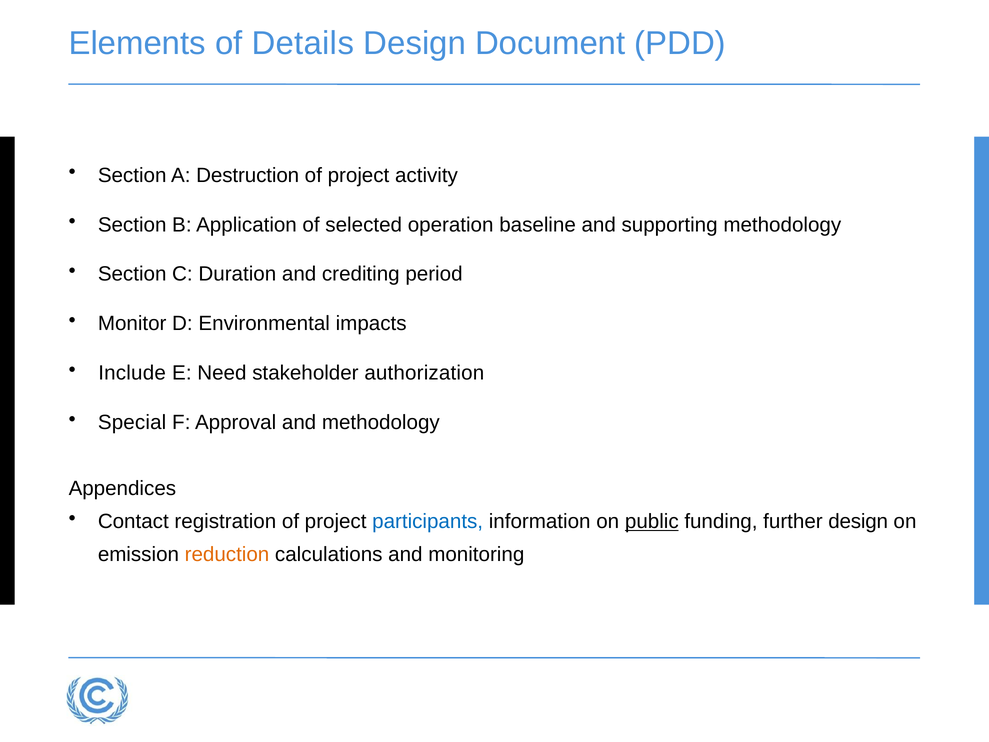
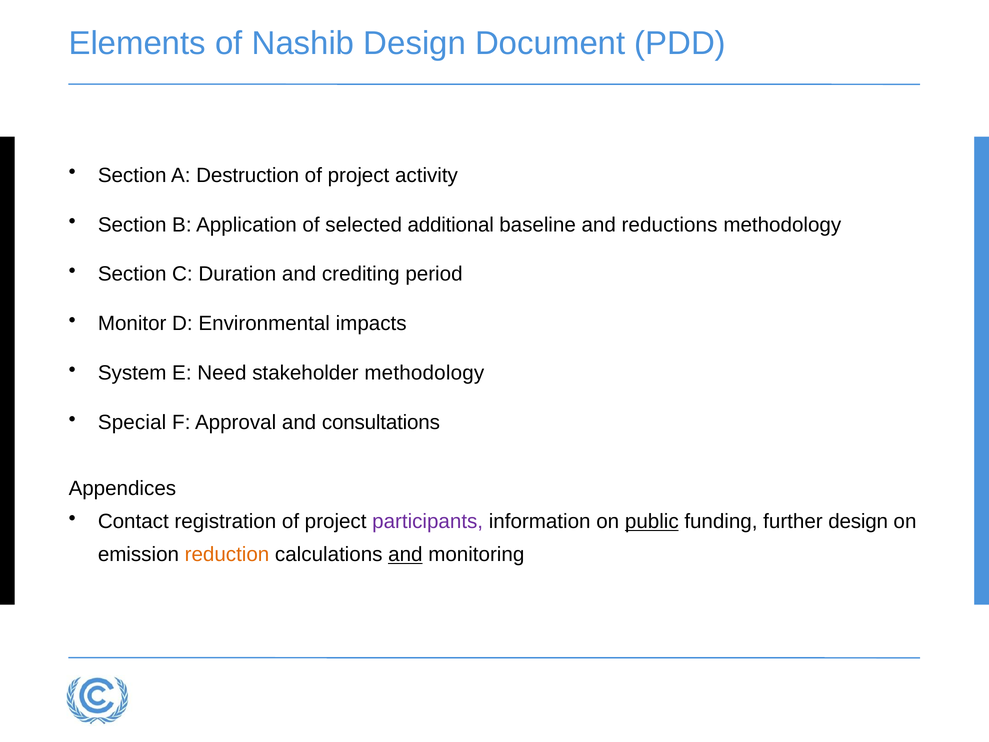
Details: Details -> Nashib
operation: operation -> additional
supporting: supporting -> reductions
Include: Include -> System
stakeholder authorization: authorization -> methodology
and methodology: methodology -> consultations
participants colour: blue -> purple
and at (405, 554) underline: none -> present
